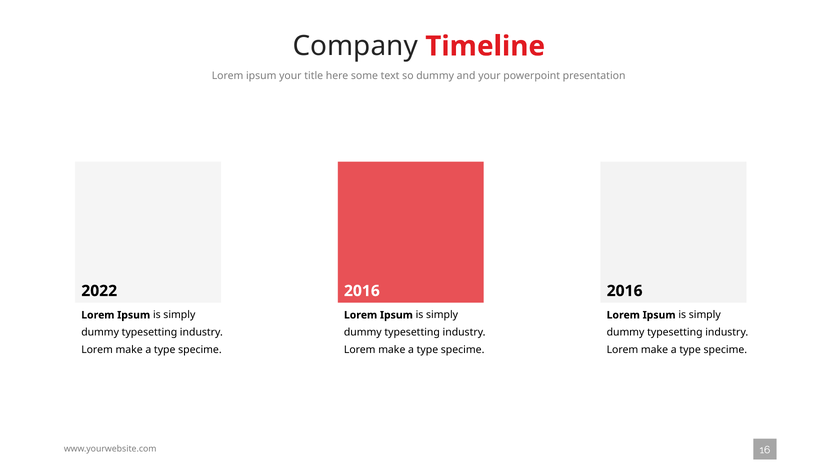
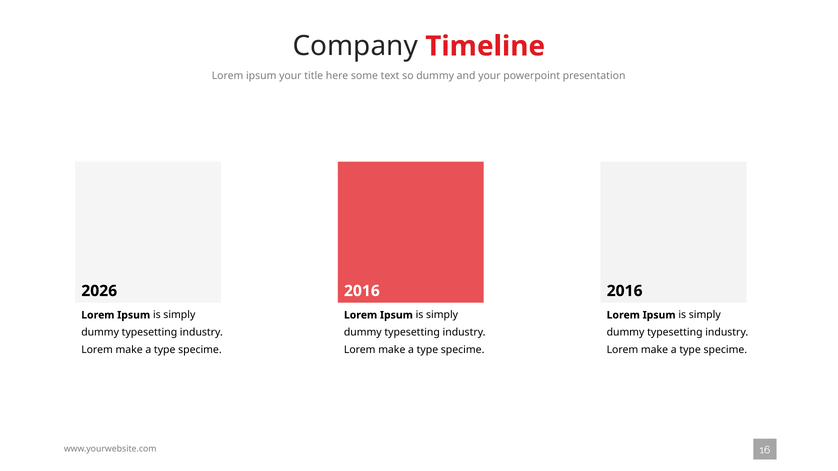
2022: 2022 -> 2026
